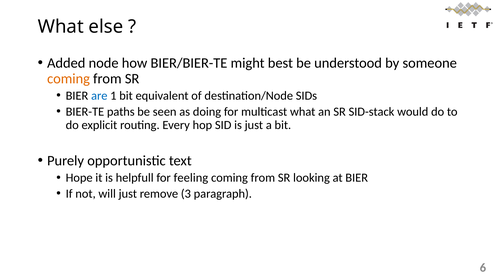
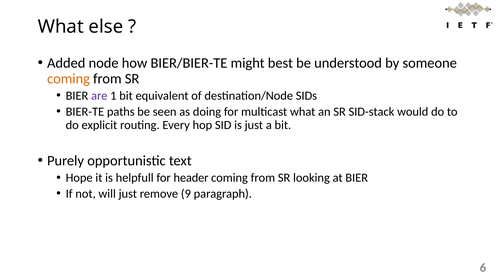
are colour: blue -> purple
feeling: feeling -> header
3: 3 -> 9
